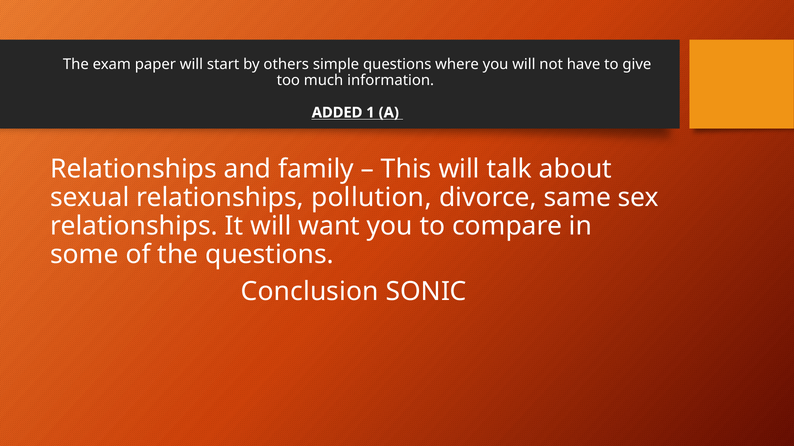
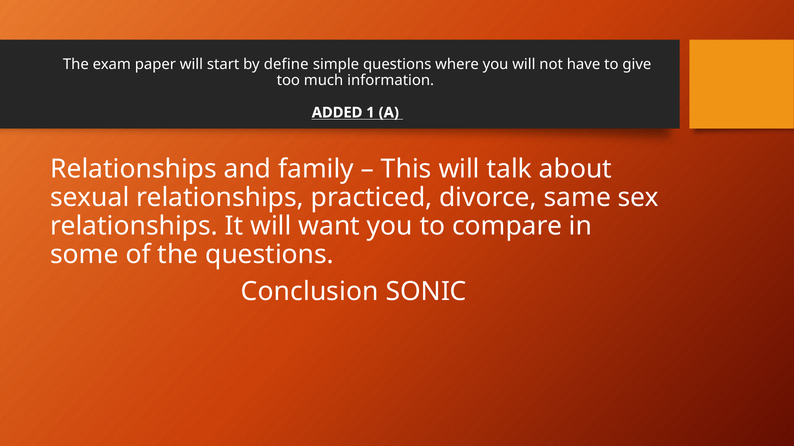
others: others -> define
pollution: pollution -> practiced
